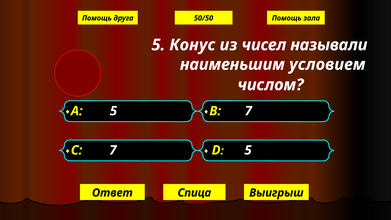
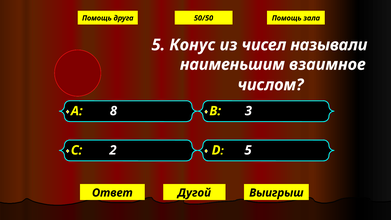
условием: условием -> взаимное
А 5: 5 -> 8
В 7: 7 -> 3
С 7: 7 -> 2
Спица: Спица -> Дугой
